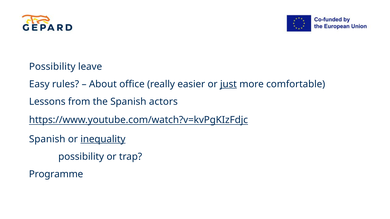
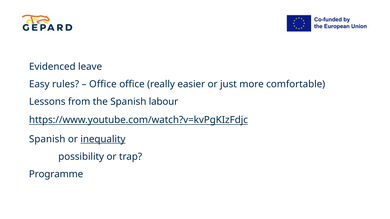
Possibility at (52, 67): Possibility -> Evidenced
About at (103, 84): About -> Office
just underline: present -> none
actors: actors -> labour
